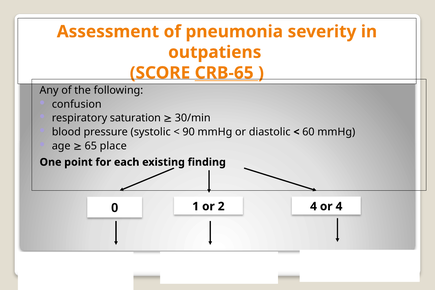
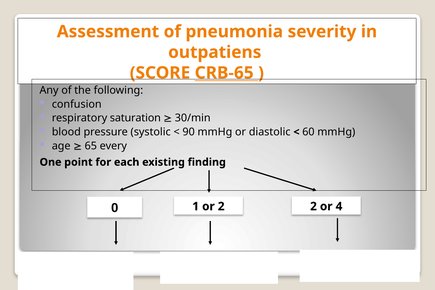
place: place -> every
2 4: 4 -> 2
